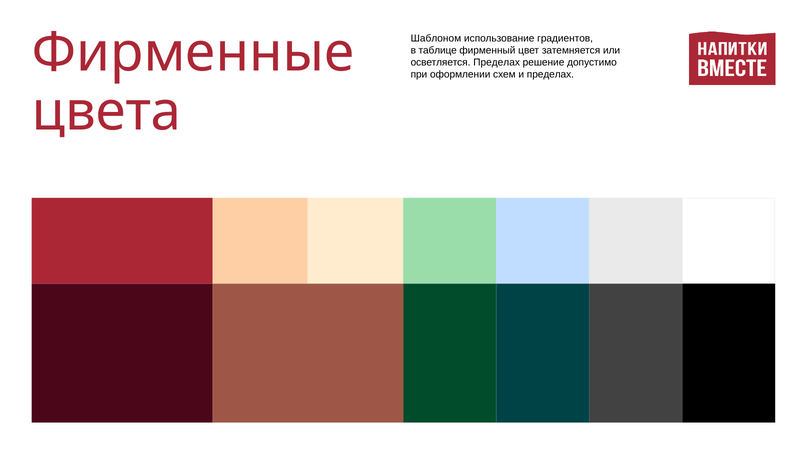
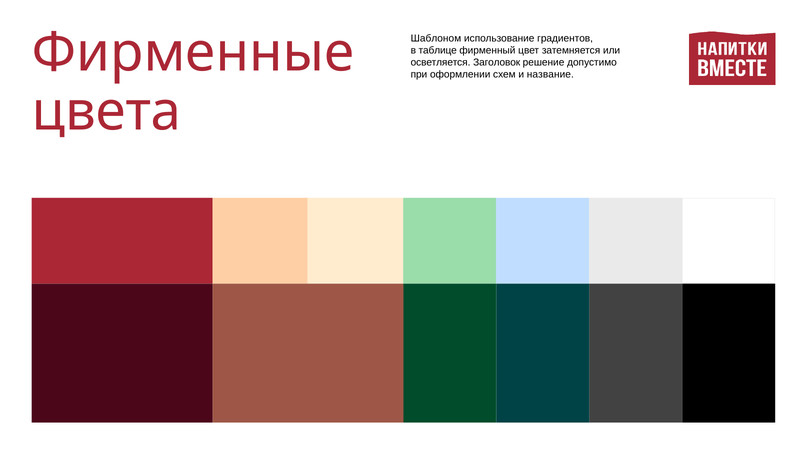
осветляется Пределах: Пределах -> Заголовок
и пределах: пределах -> название
